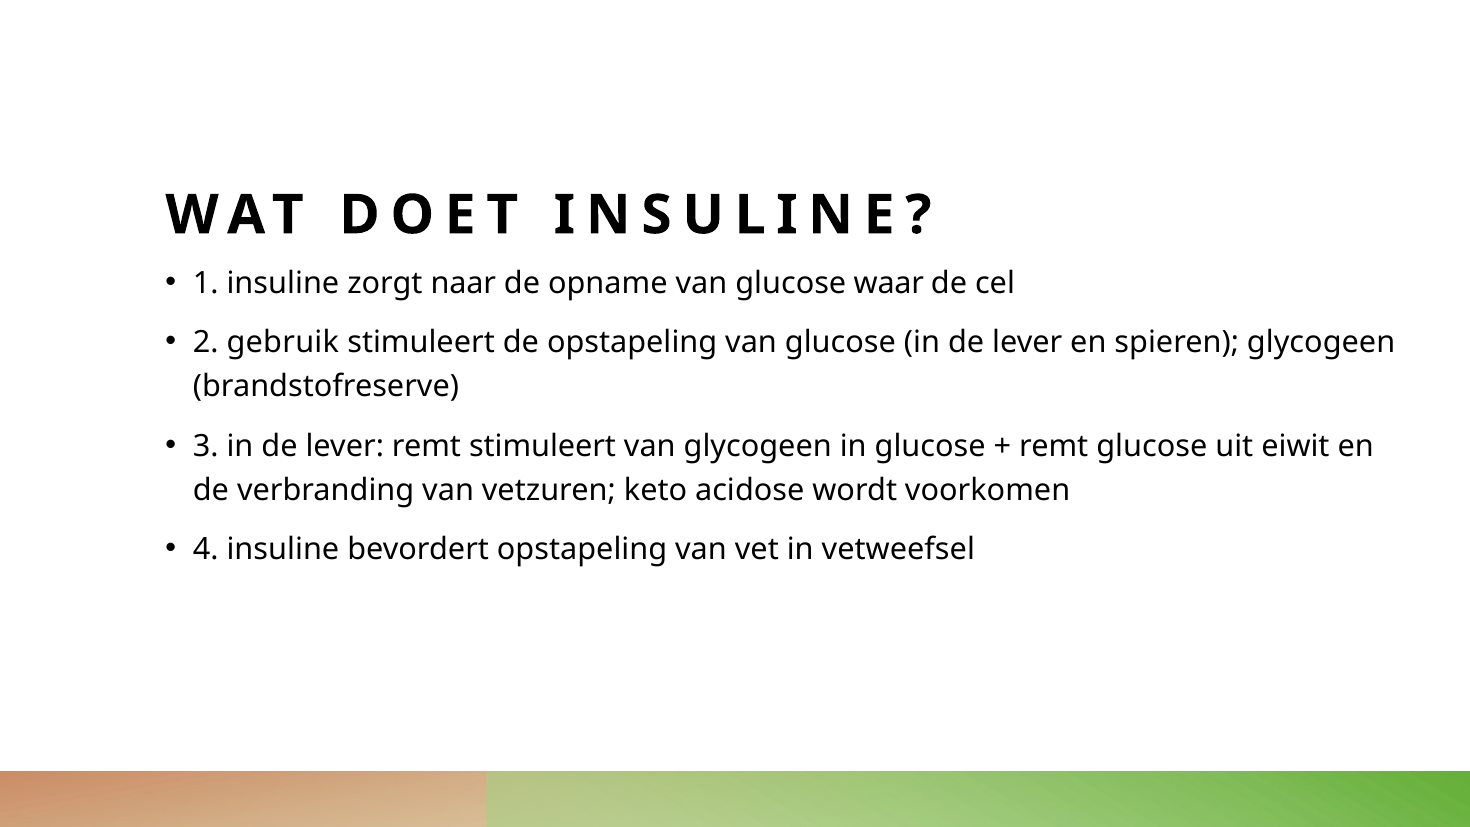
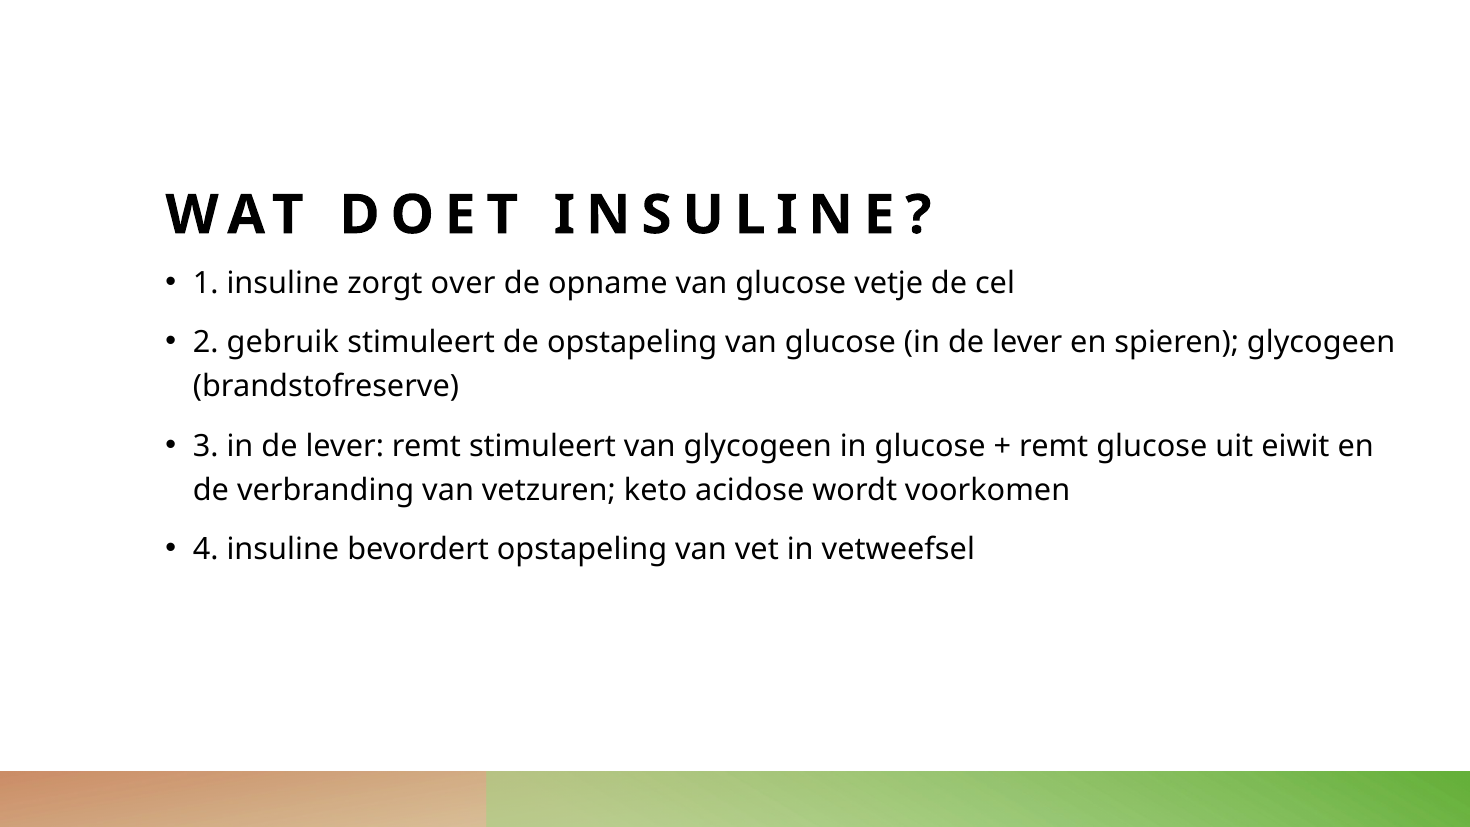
naar: naar -> over
waar: waar -> vetje
